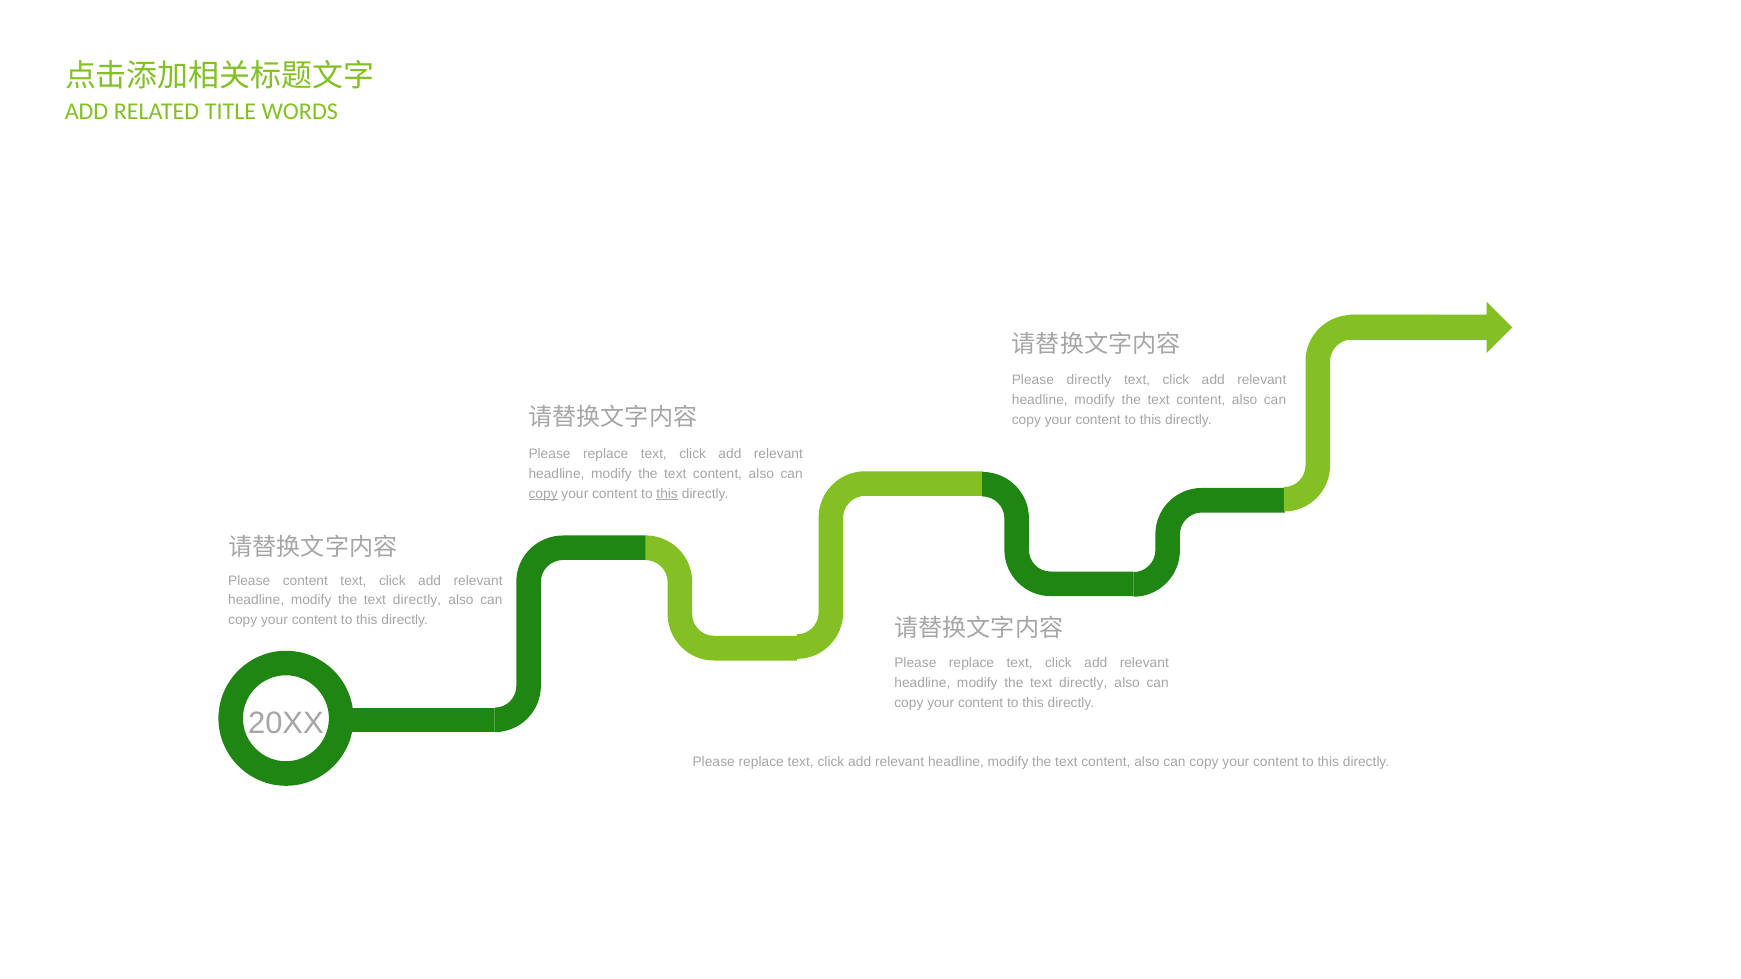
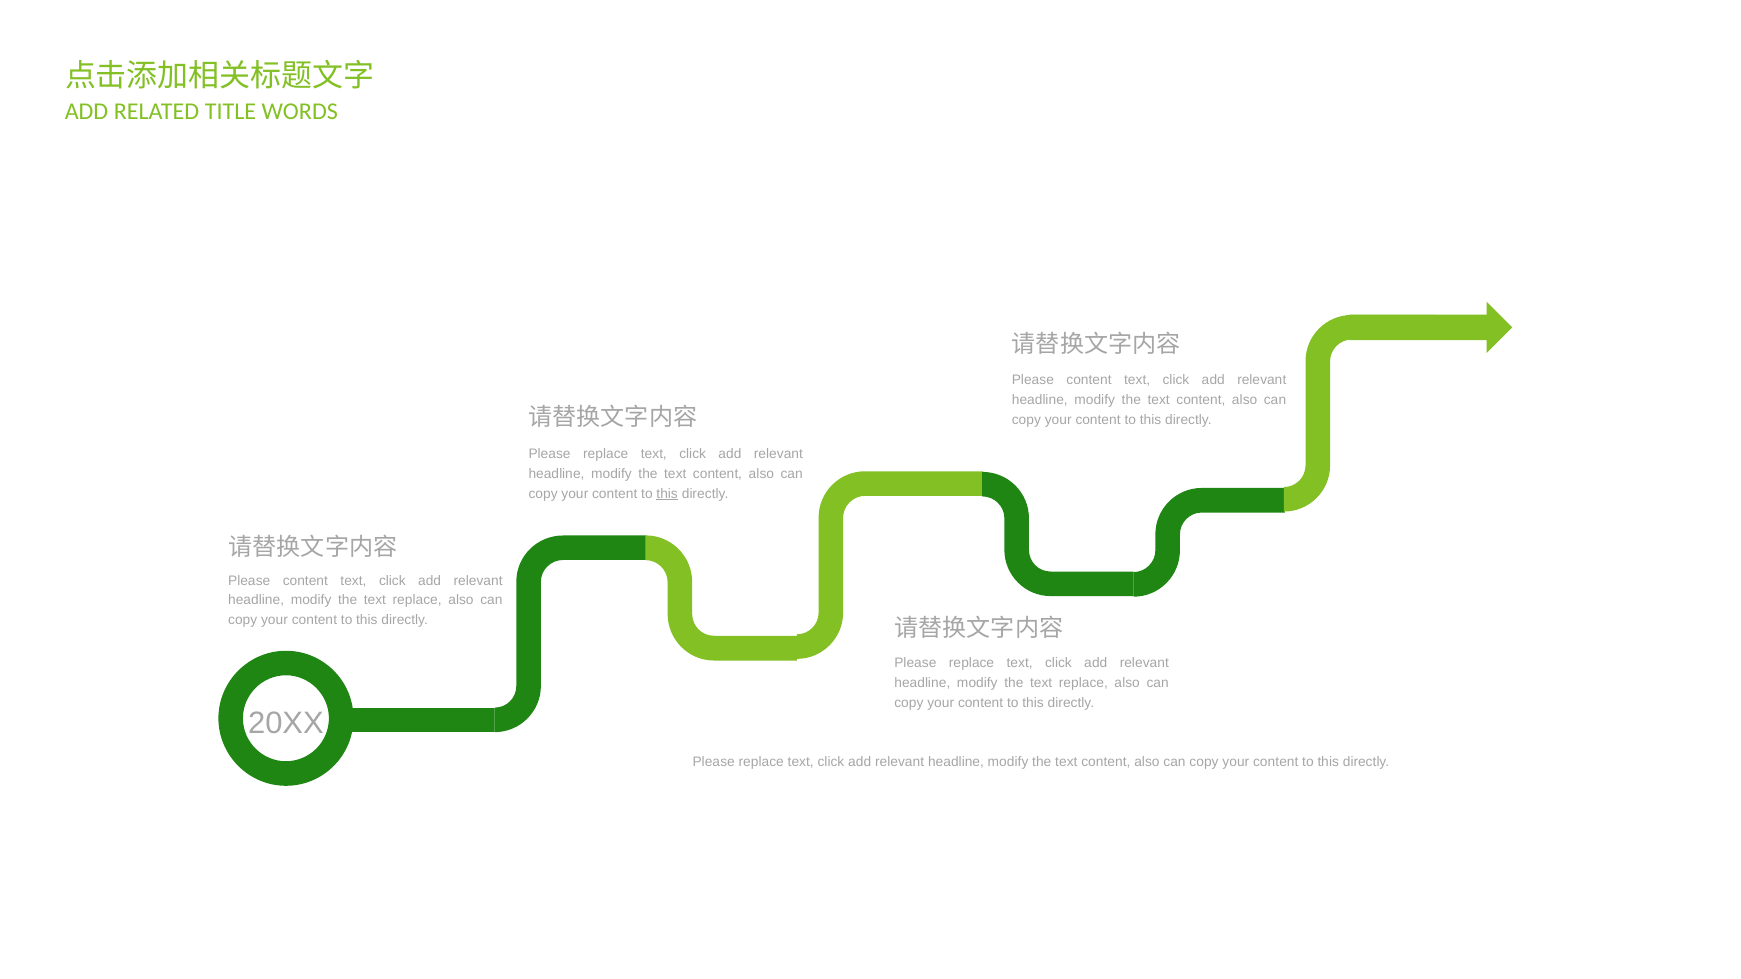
directly at (1089, 381): directly -> content
copy at (543, 494) underline: present -> none
directly at (417, 600): directly -> replace
directly at (1083, 683): directly -> replace
